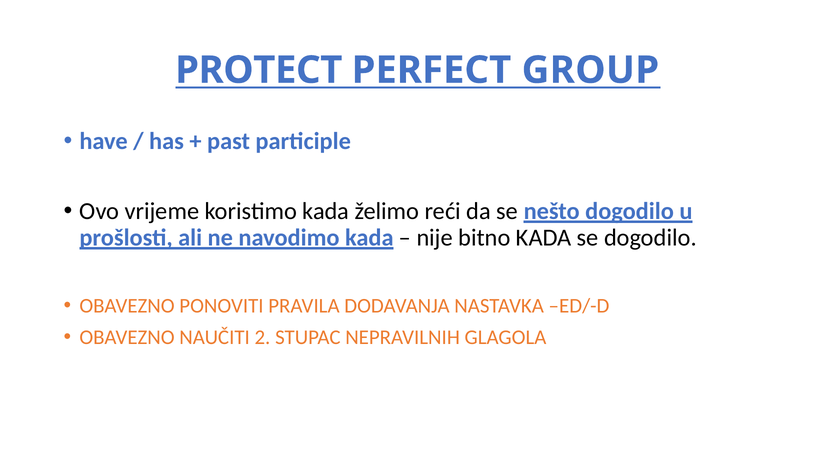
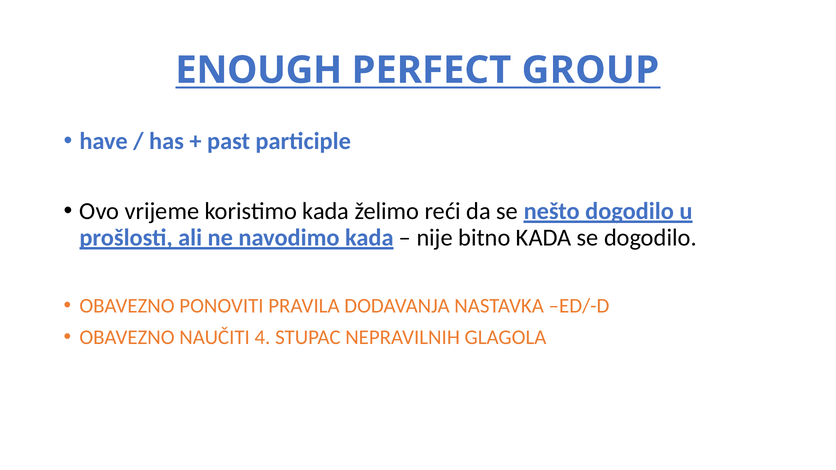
PROTECT: PROTECT -> ENOUGH
2: 2 -> 4
